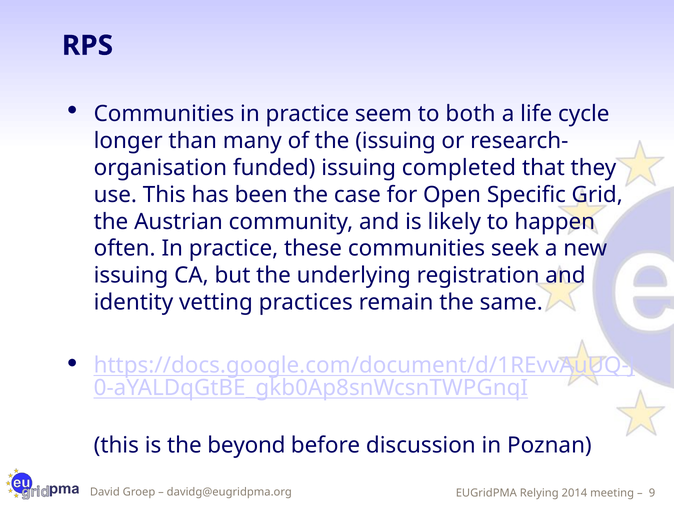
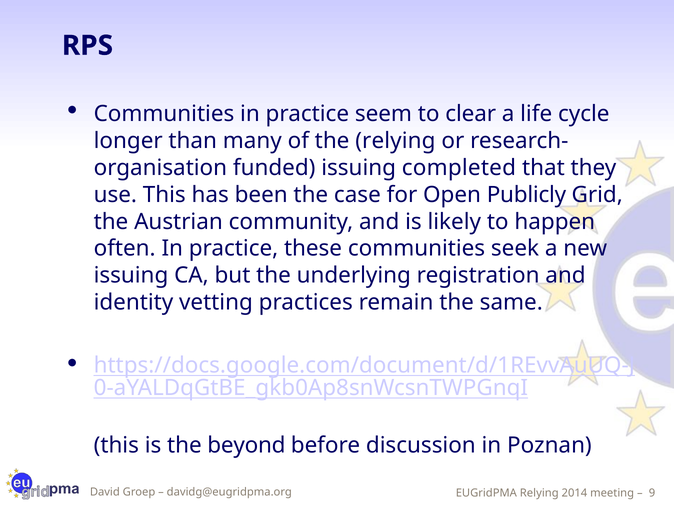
both: both -> clear
the issuing: issuing -> relying
Specific: Specific -> Publicly
